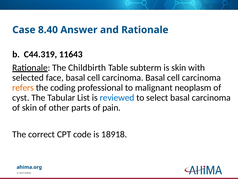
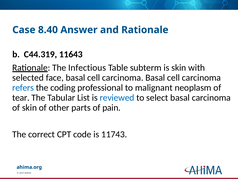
Childbirth: Childbirth -> Infectious
refers colour: orange -> blue
cyst: cyst -> tear
18918: 18918 -> 11743
